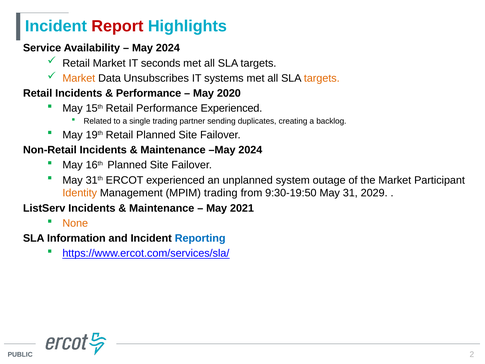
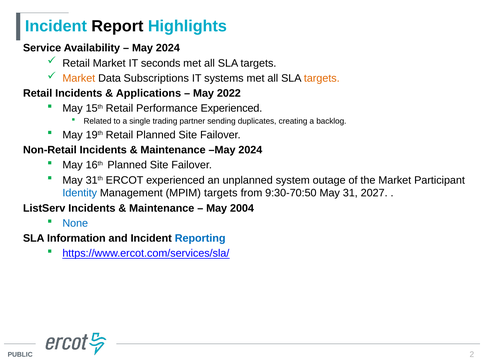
Report colour: red -> black
Unsubscribes: Unsubscribes -> Subscriptions
Performance at (149, 93): Performance -> Applications
2020: 2020 -> 2022
Identity colour: orange -> blue
MPIM trading: trading -> targets
9:30-19:50: 9:30-19:50 -> 9:30-70:50
2029: 2029 -> 2027
2021: 2021 -> 2004
None colour: orange -> blue
